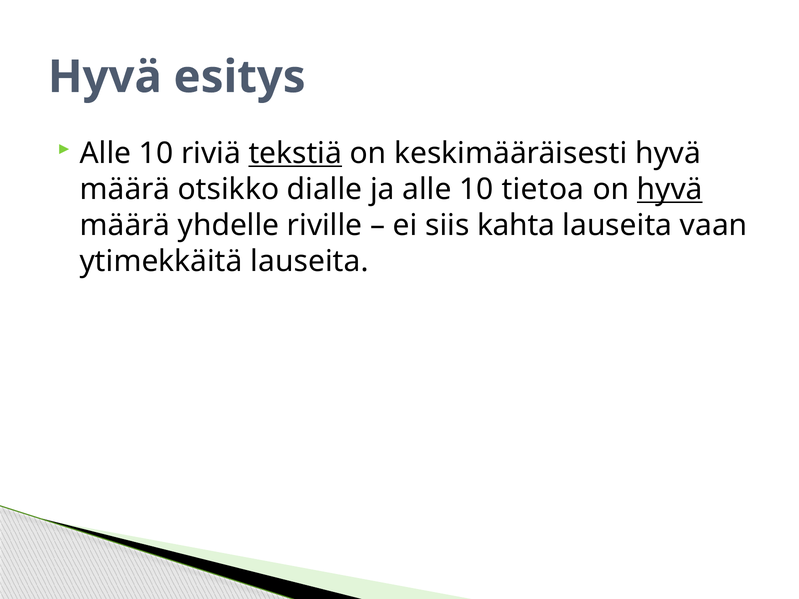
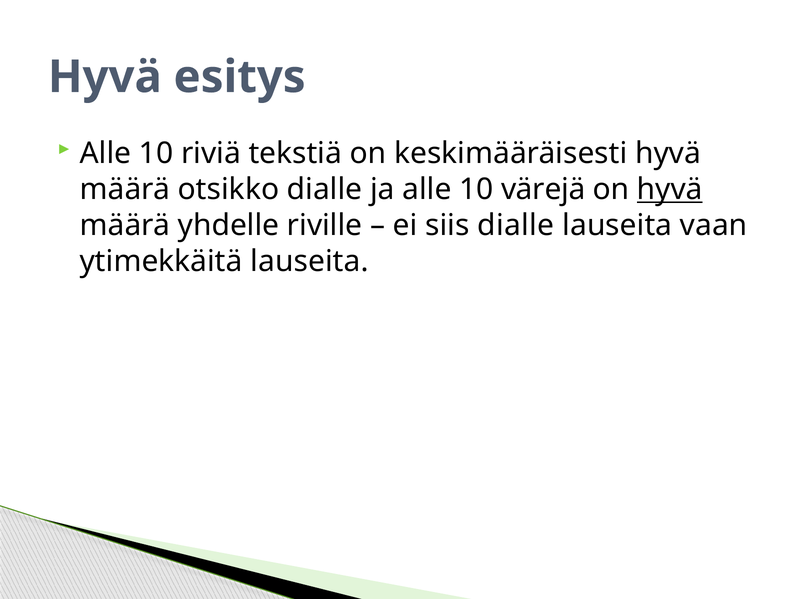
tekstiä underline: present -> none
tietoa: tietoa -> värejä
siis kahta: kahta -> dialle
